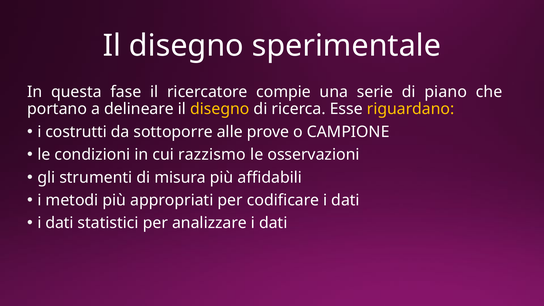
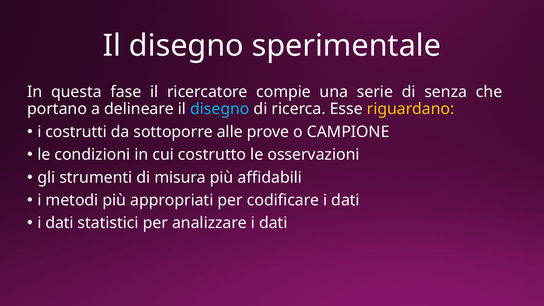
piano: piano -> senza
disegno at (220, 109) colour: yellow -> light blue
razzismo: razzismo -> costrutto
